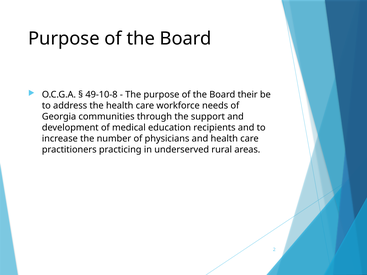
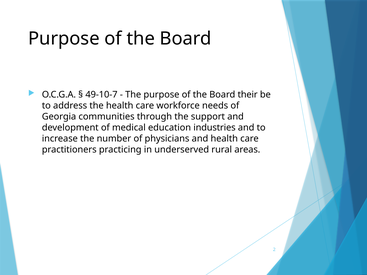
49-10-8: 49-10-8 -> 49-10-7
recipients: recipients -> industries
